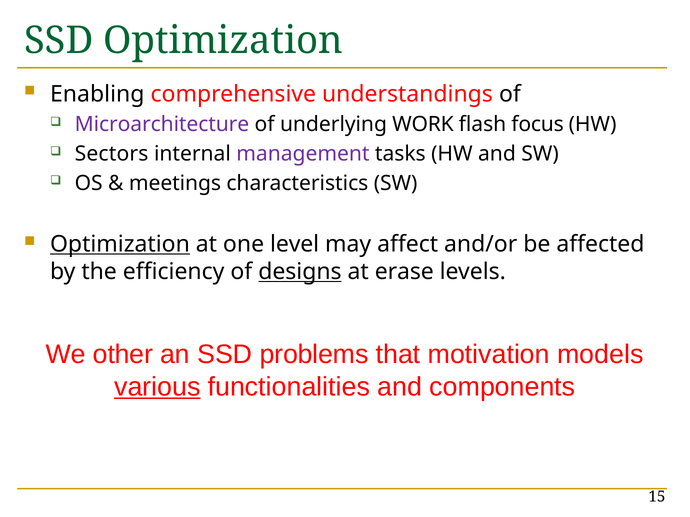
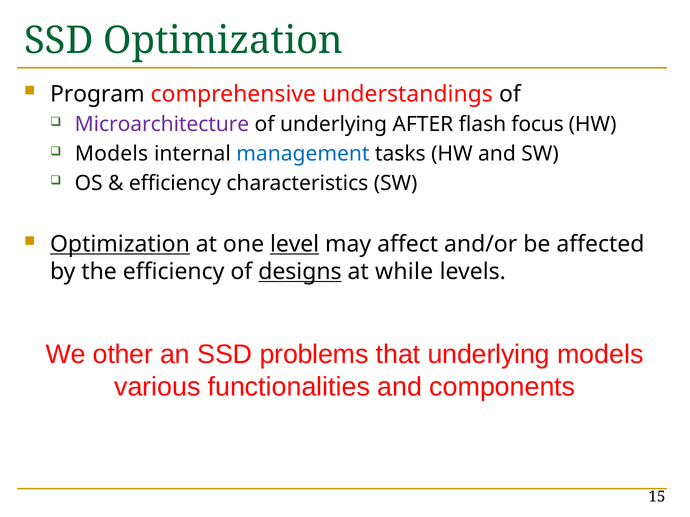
Enabling: Enabling -> Program
WORK: WORK -> AFTER
Sectors at (112, 154): Sectors -> Models
management colour: purple -> blue
meetings at (175, 184): meetings -> efficiency
level underline: none -> present
erase: erase -> while
that motivation: motivation -> underlying
various underline: present -> none
